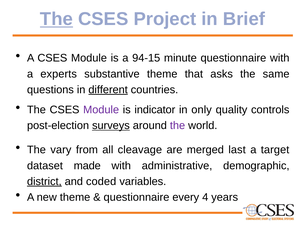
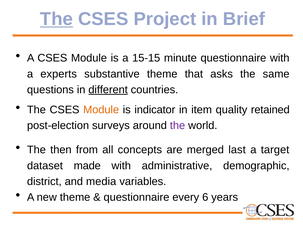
94-15: 94-15 -> 15-15
Module at (101, 109) colour: purple -> orange
only: only -> item
controls: controls -> retained
surveys underline: present -> none
vary: vary -> then
cleavage: cleavage -> concepts
district underline: present -> none
coded: coded -> media
4: 4 -> 6
